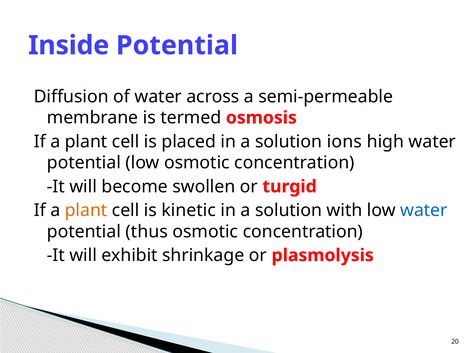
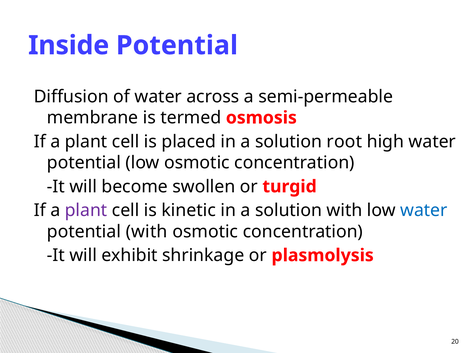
ions: ions -> root
plant at (86, 210) colour: orange -> purple
potential thus: thus -> with
